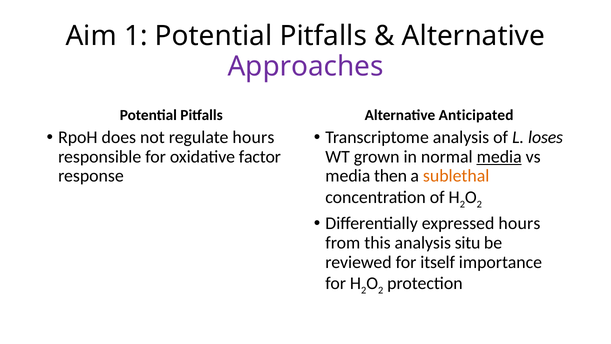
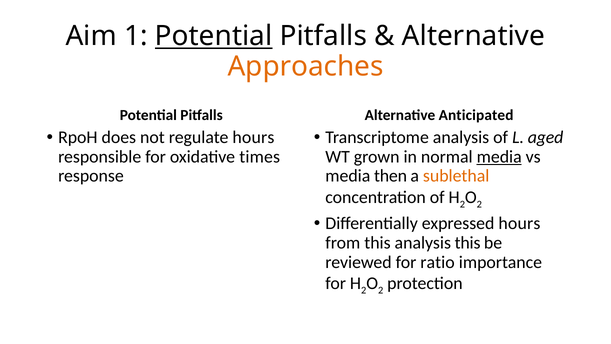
Potential at (214, 36) underline: none -> present
Approaches colour: purple -> orange
loses: loses -> aged
factor: factor -> times
analysis situ: situ -> this
itself: itself -> ratio
